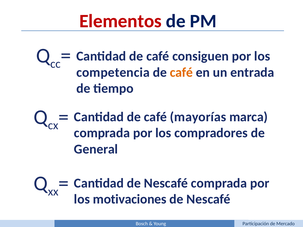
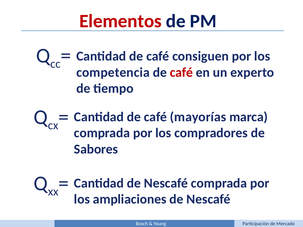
café at (181, 72) colour: orange -> red
entrada: entrada -> experto
General: General -> Sabores
motivaciones: motivaciones -> ampliaciones
